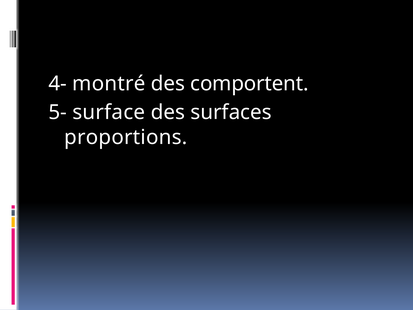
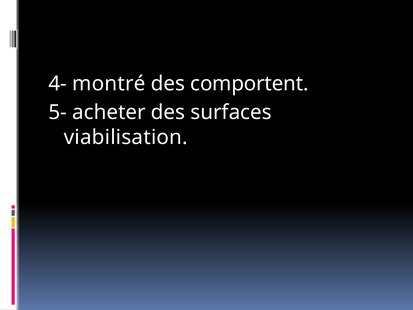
surface: surface -> acheter
proportions: proportions -> viabilisation
